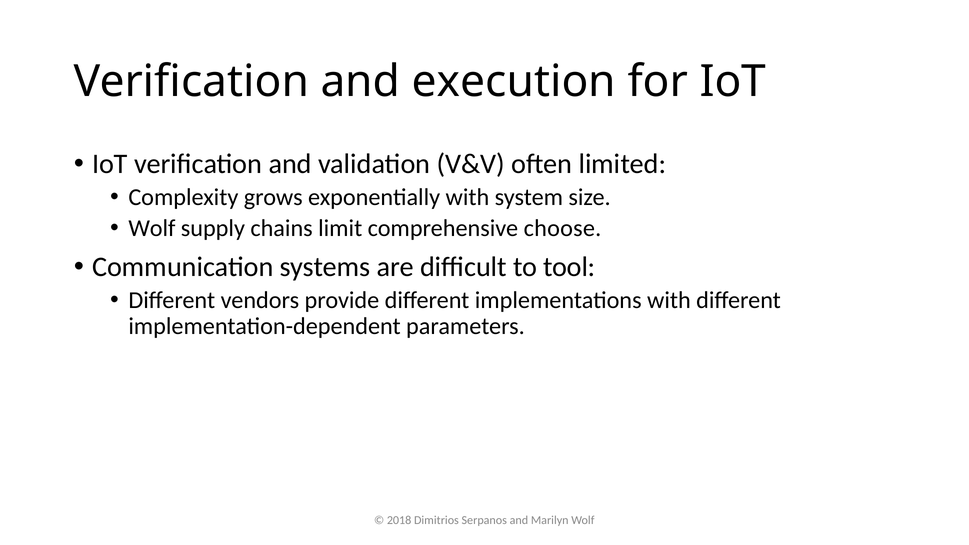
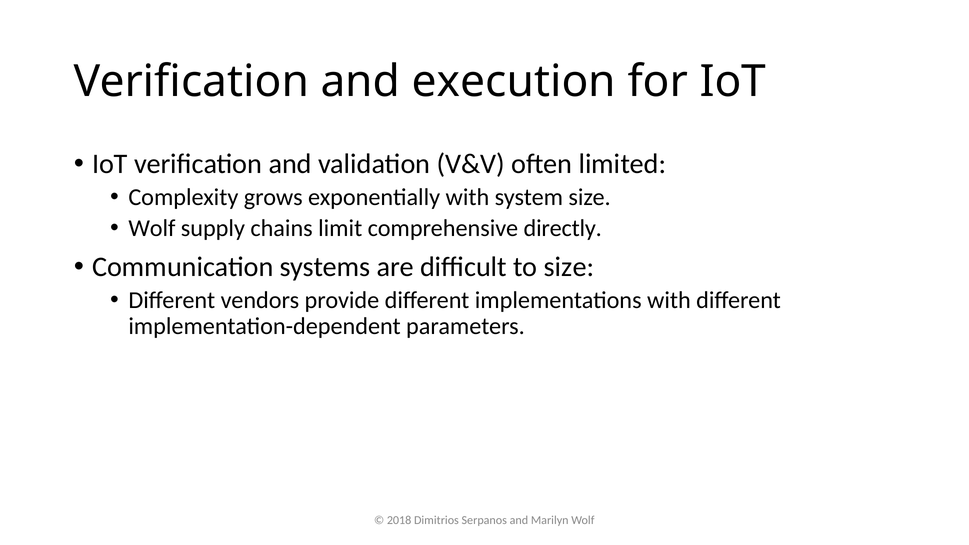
choose: choose -> directly
to tool: tool -> size
